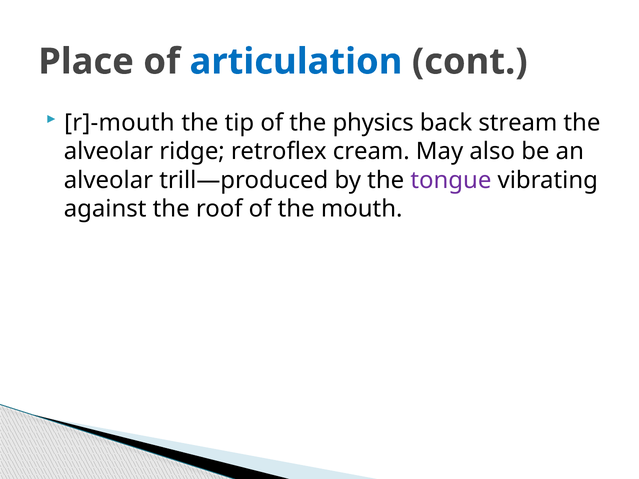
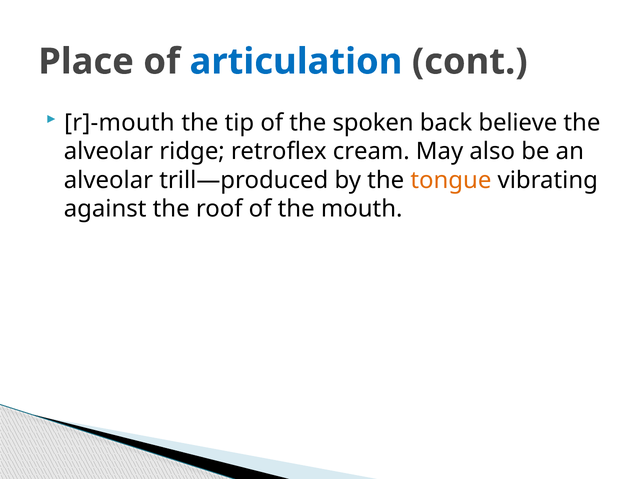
physics: physics -> spoken
stream: stream -> believe
tongue colour: purple -> orange
